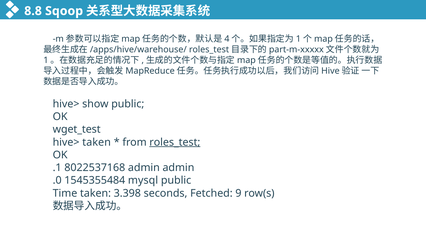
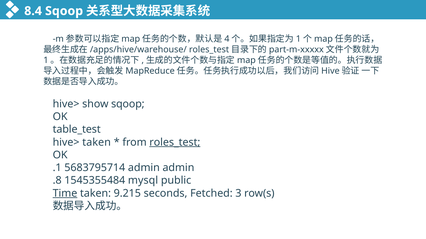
8.8: 8.8 -> 8.4
show public: public -> sqoop
wget_test: wget_test -> table_test
8022537168: 8022537168 -> 5683795714
.0: .0 -> .8
Time underline: none -> present
3.398: 3.398 -> 9.215
9: 9 -> 3
